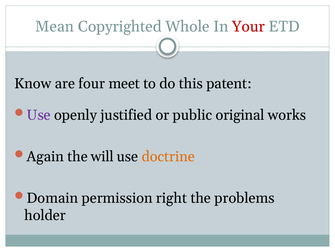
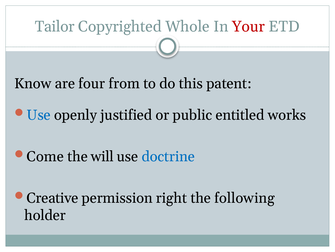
Mean: Mean -> Tailor
meet: meet -> from
Use at (39, 115) colour: purple -> blue
original: original -> entitled
Again: Again -> Come
doctrine colour: orange -> blue
Domain: Domain -> Creative
problems: problems -> following
